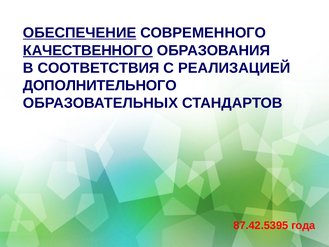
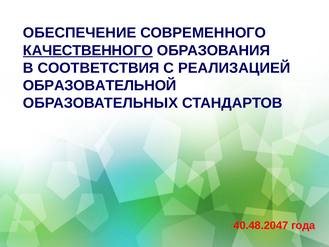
ОБЕСПЕЧЕНИЕ underline: present -> none
ДОПОЛНИТЕЛЬНОГО: ДОПОЛНИТЕЛЬНОГО -> ОБРАЗОВАТЕЛЬНОЙ
87.42.5395: 87.42.5395 -> 40.48.2047
